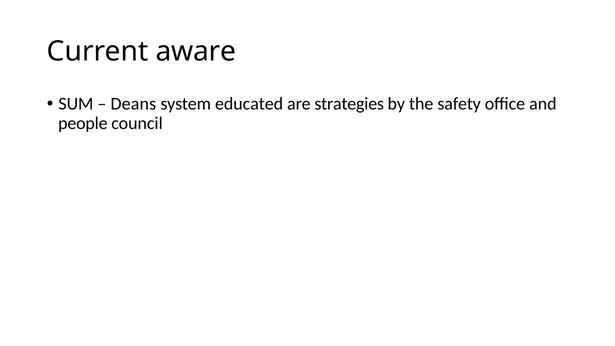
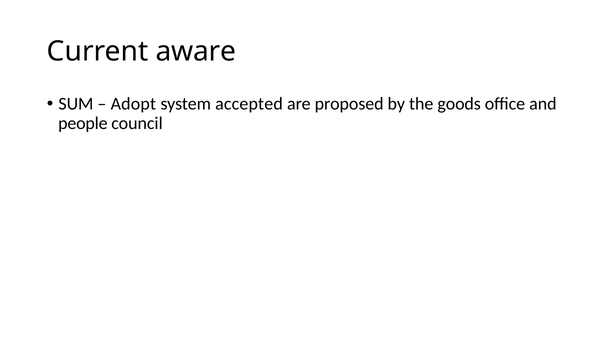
Deans: Deans -> Adopt
educated: educated -> accepted
strategies: strategies -> proposed
safety: safety -> goods
